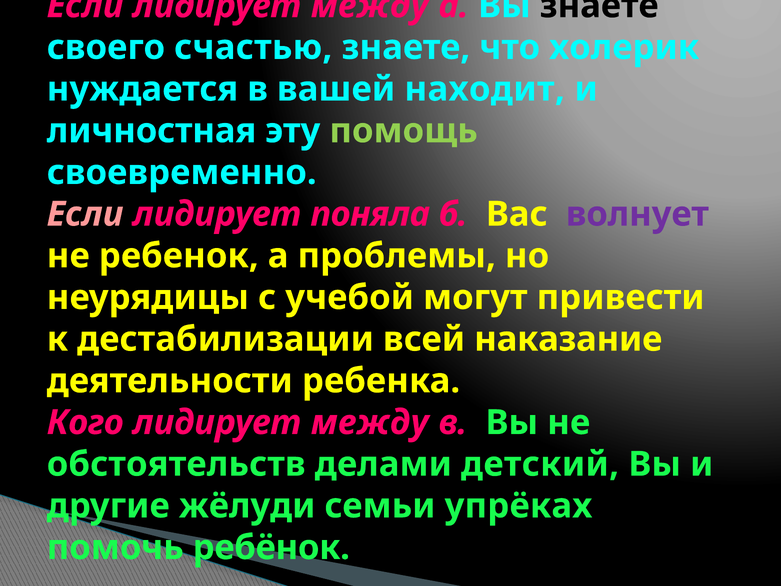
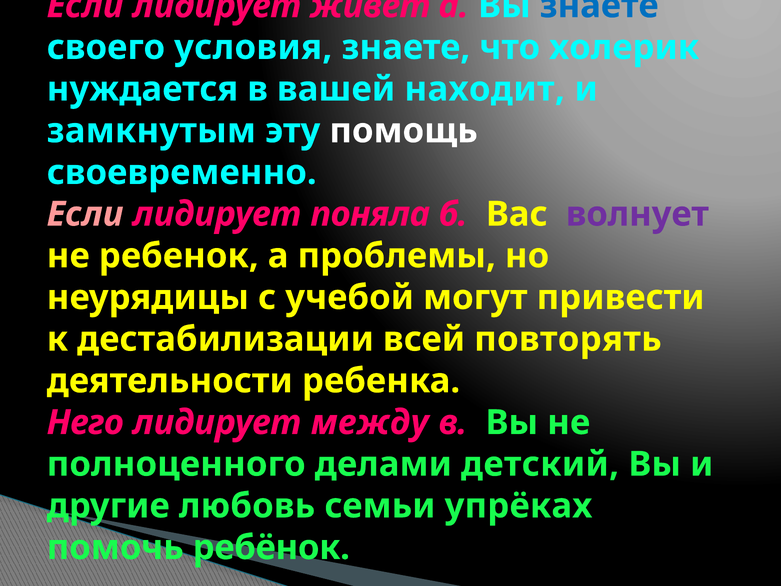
Если лидирует между: между -> живёт
знаете at (599, 6) colour: black -> blue
счастью: счастью -> условия
личностная: личностная -> замкнутым
помощь colour: light green -> white
наказание: наказание -> повторять
Кого: Кого -> Него
обстоятельств: обстоятельств -> полноценного
жёлуди: жёлуди -> любовь
